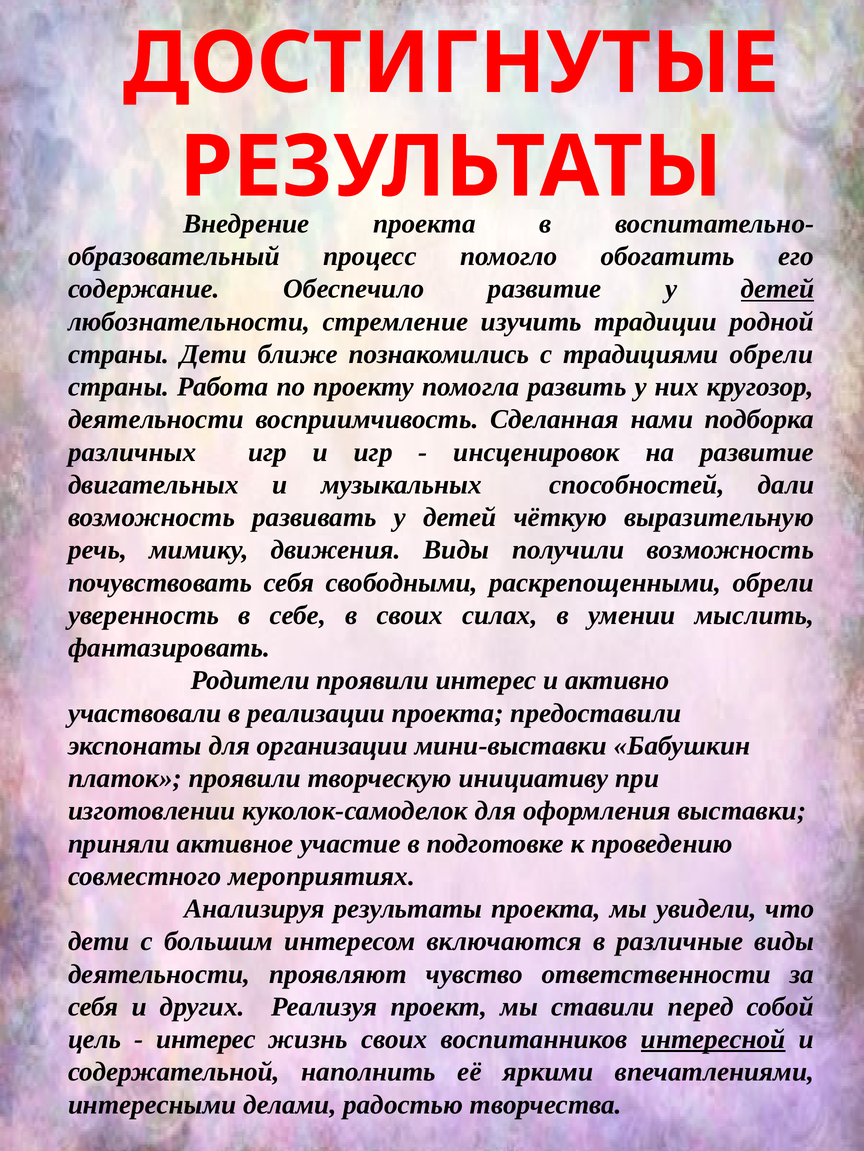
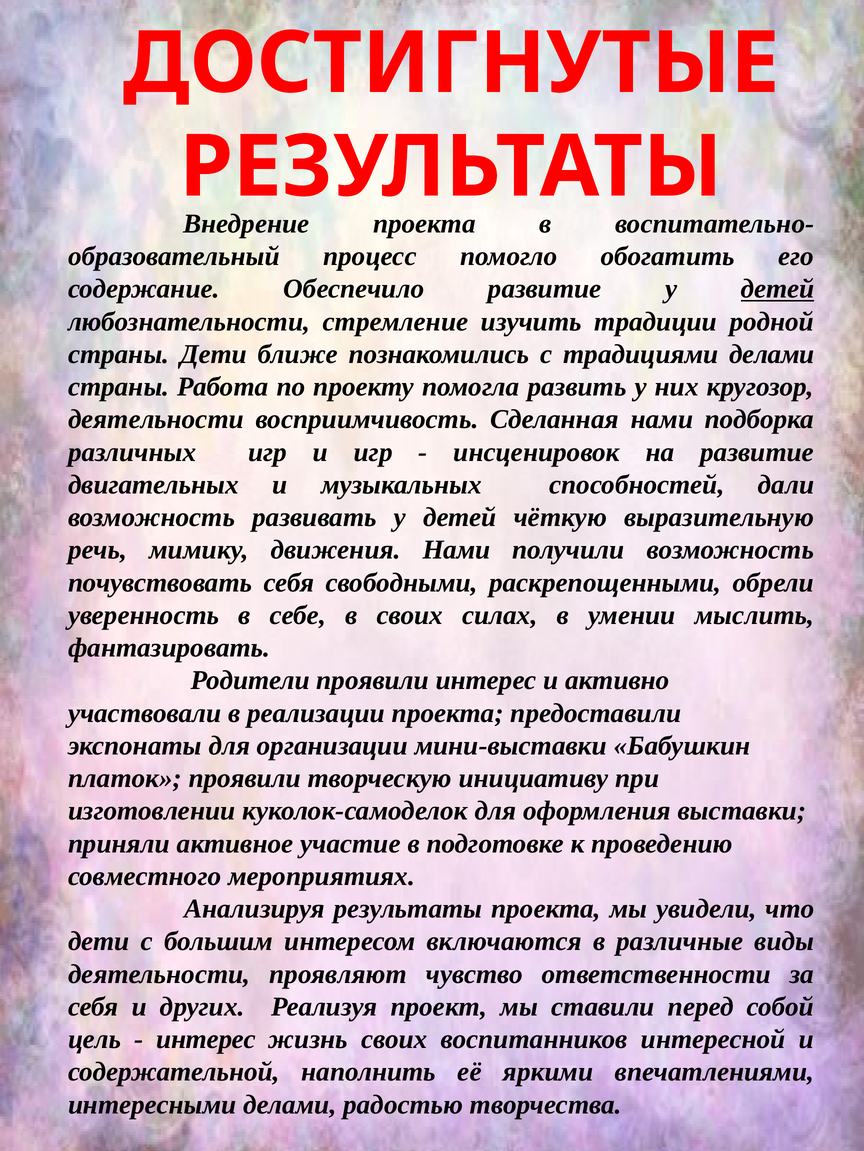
традициями обрели: обрели -> делами
движения Виды: Виды -> Нами
интересной underline: present -> none
